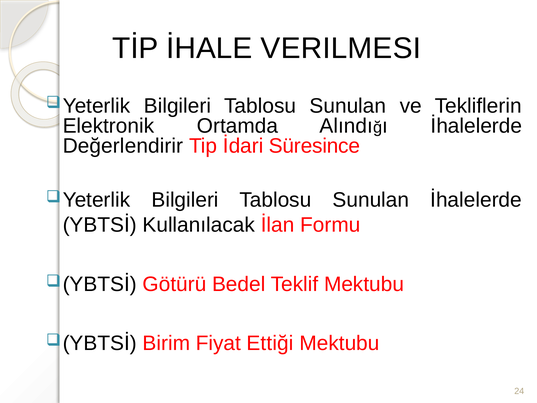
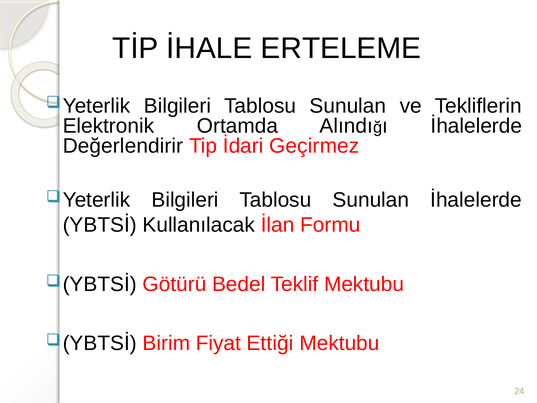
VERILMESI: VERILMESI -> ERTELEME
Süresince: Süresince -> Geçirmez
